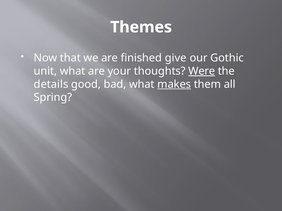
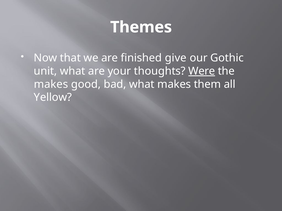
details at (51, 84): details -> makes
makes at (174, 84) underline: present -> none
Spring: Spring -> Yellow
